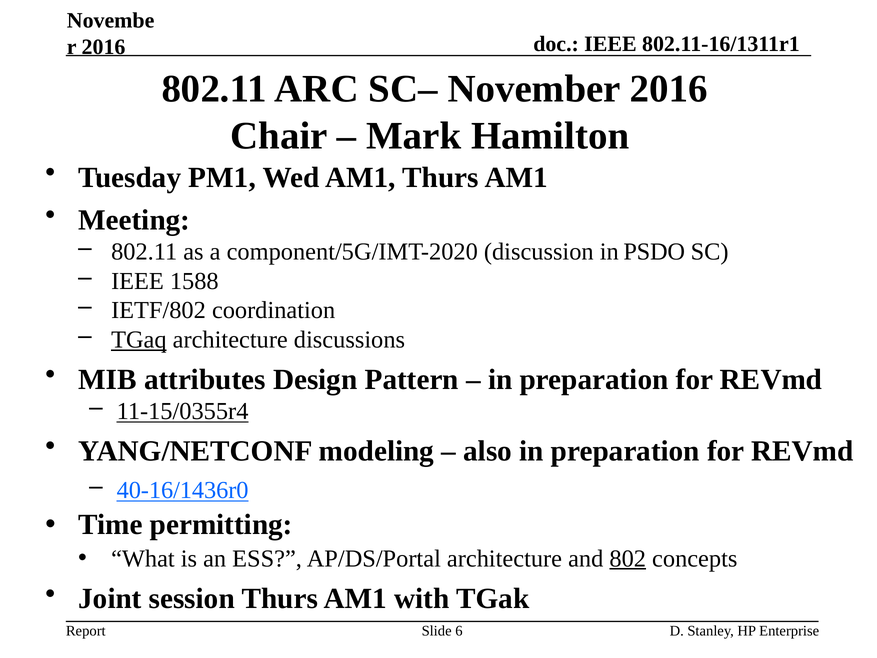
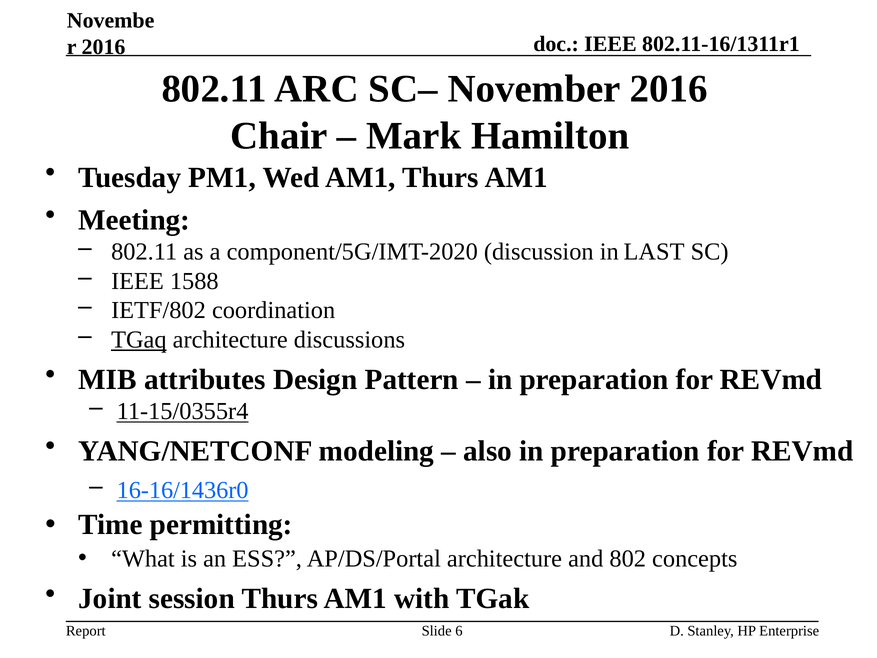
PSDO: PSDO -> LAST
40-16/1436r0: 40-16/1436r0 -> 16-16/1436r0
802 underline: present -> none
